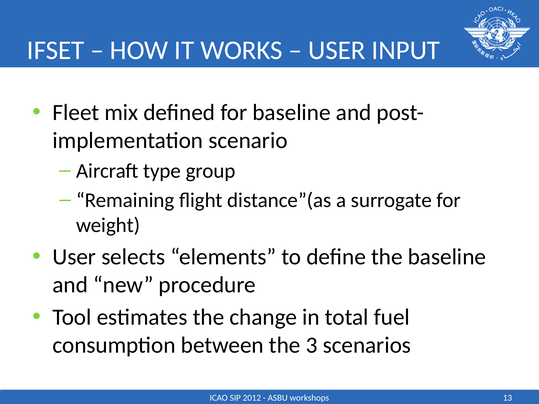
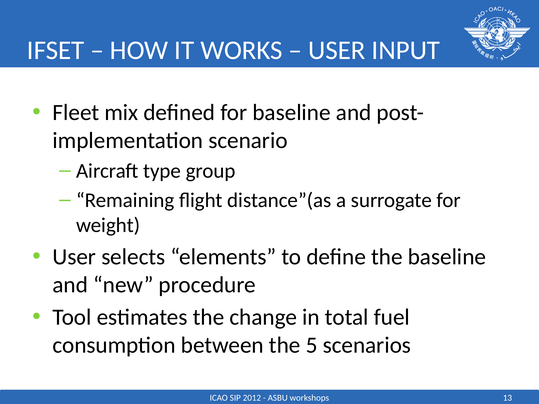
3: 3 -> 5
